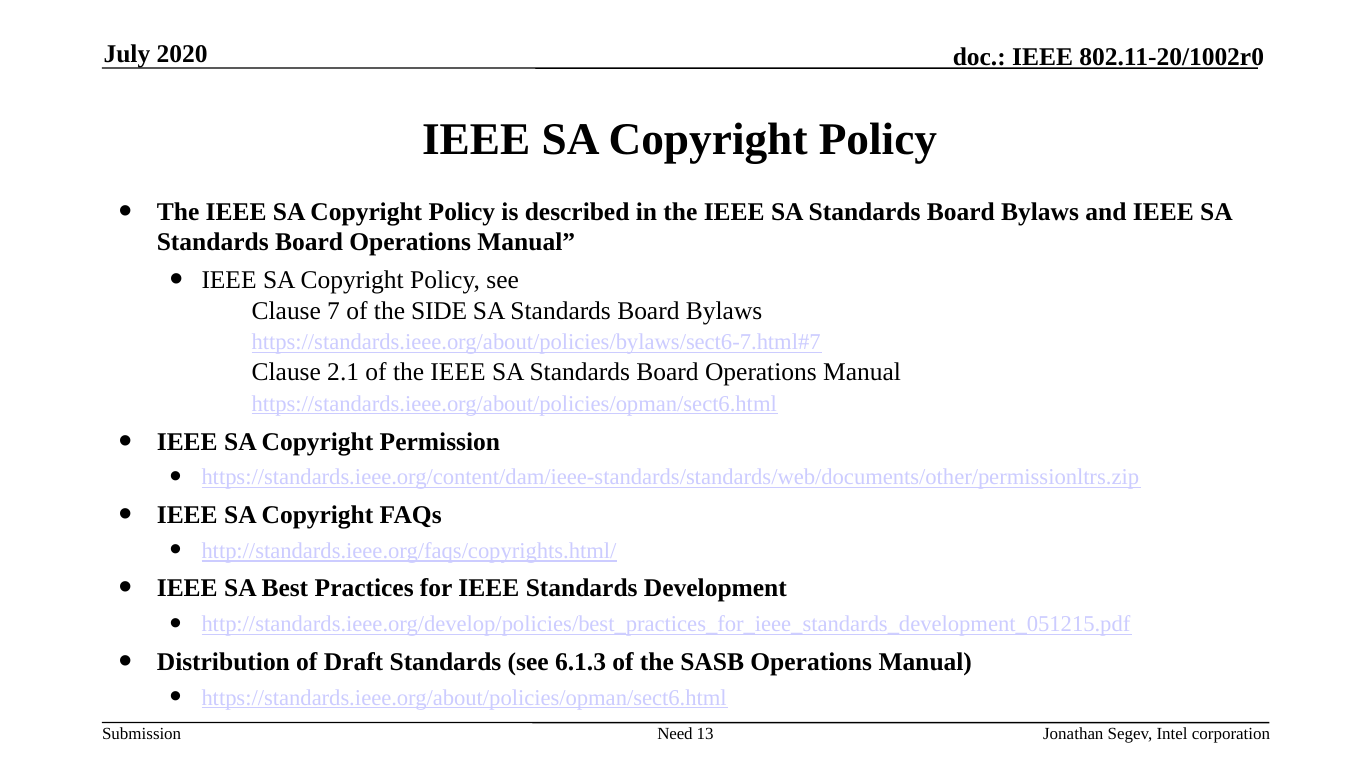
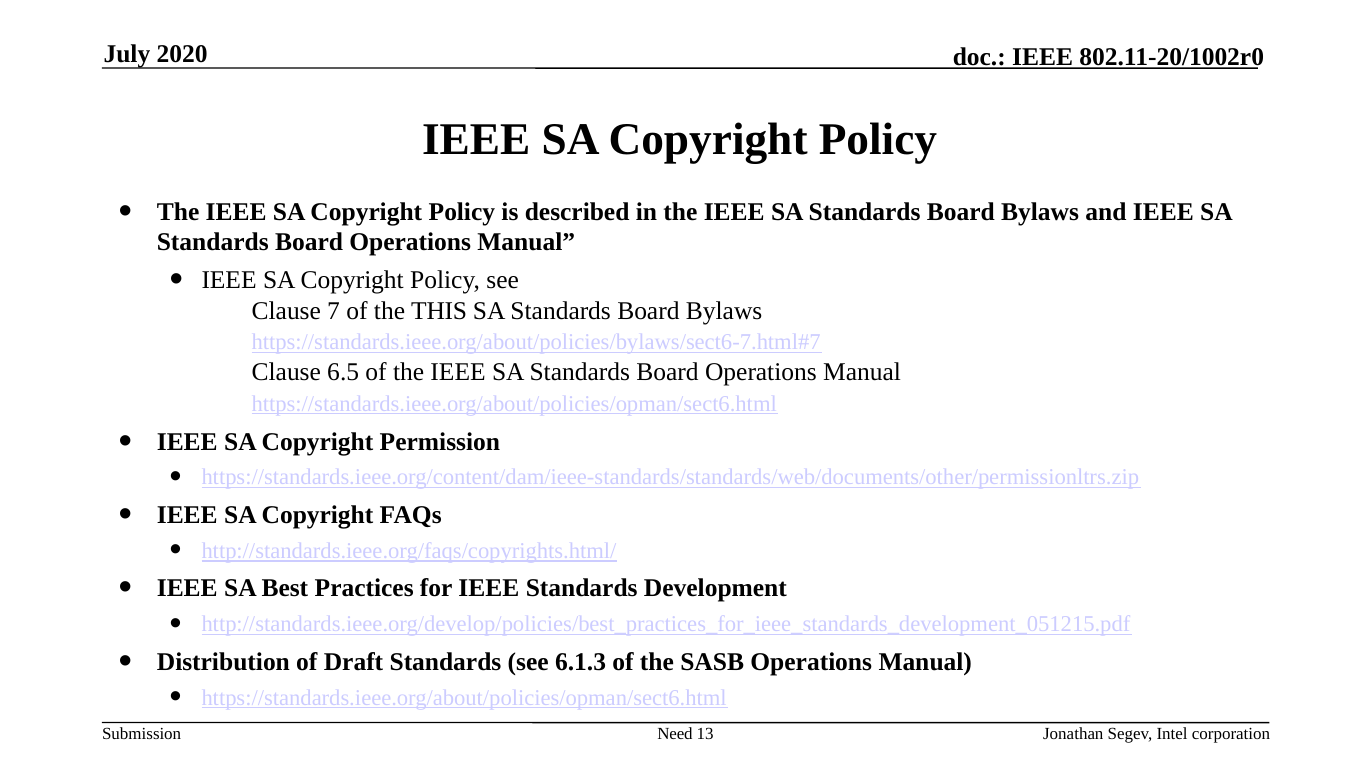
SIDE: SIDE -> THIS
2.1: 2.1 -> 6.5
